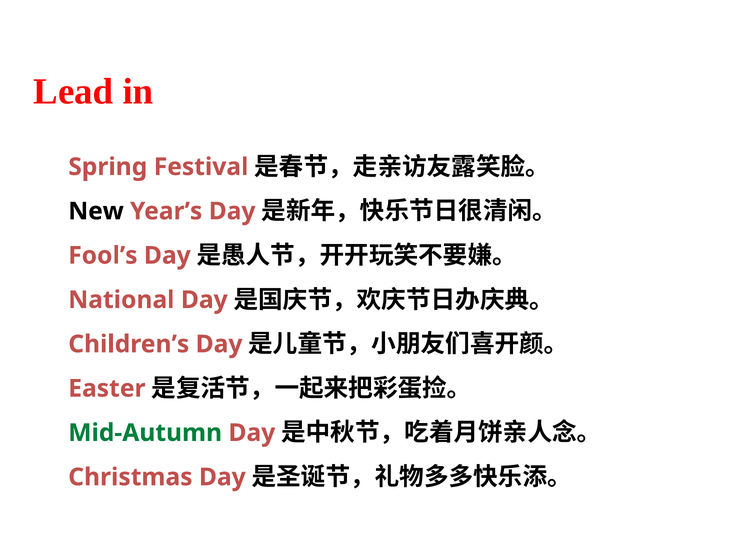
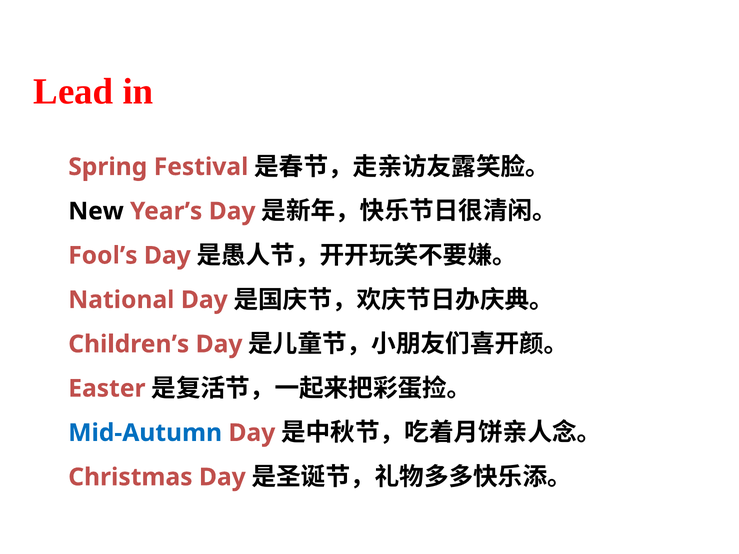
Mid-Autumn colour: green -> blue
